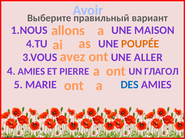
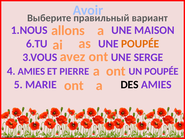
4.TU: 4.TU -> 6.TU
ALLER: ALLER -> SERGE
UN ГЛАГОЛ: ГЛАГОЛ -> POUPÉE
DES colour: blue -> black
